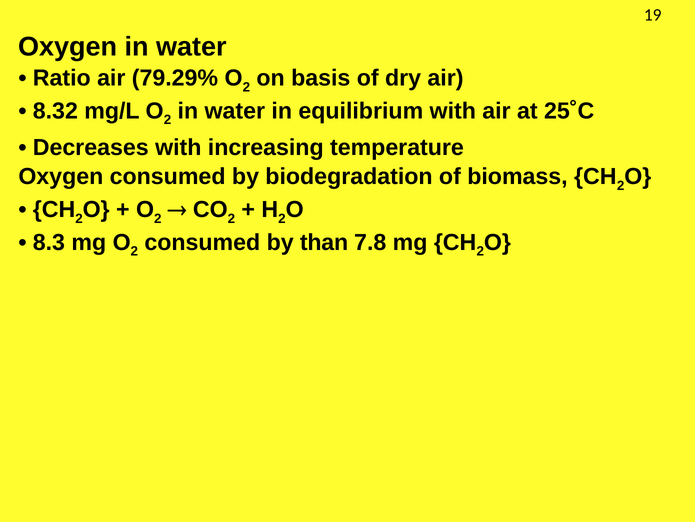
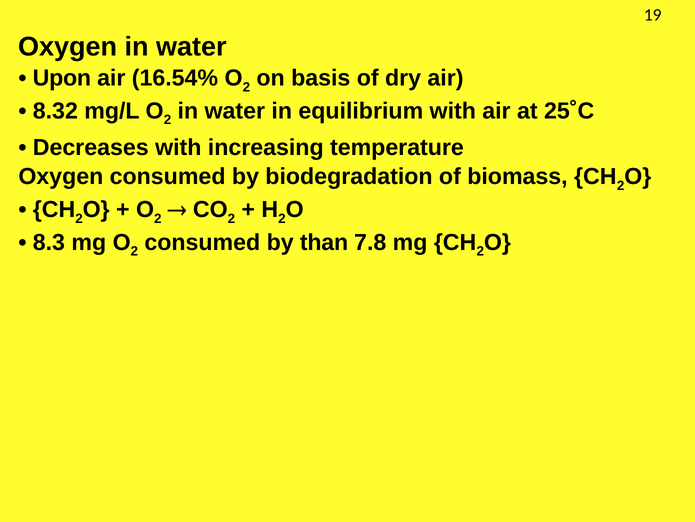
Ratio: Ratio -> Upon
79.29%: 79.29% -> 16.54%
